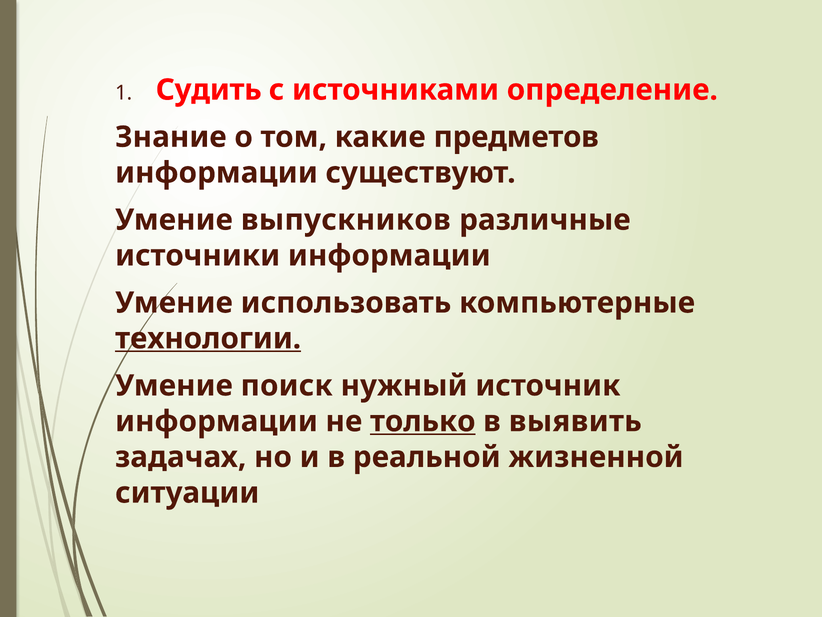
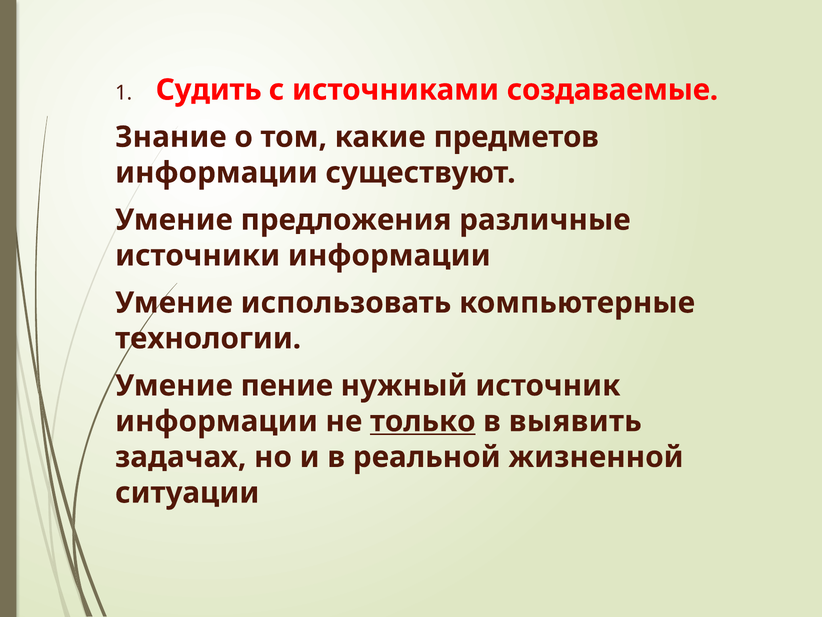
определение: определение -> создаваемые
выпускников: выпускников -> предложения
технологии underline: present -> none
поиск: поиск -> пение
